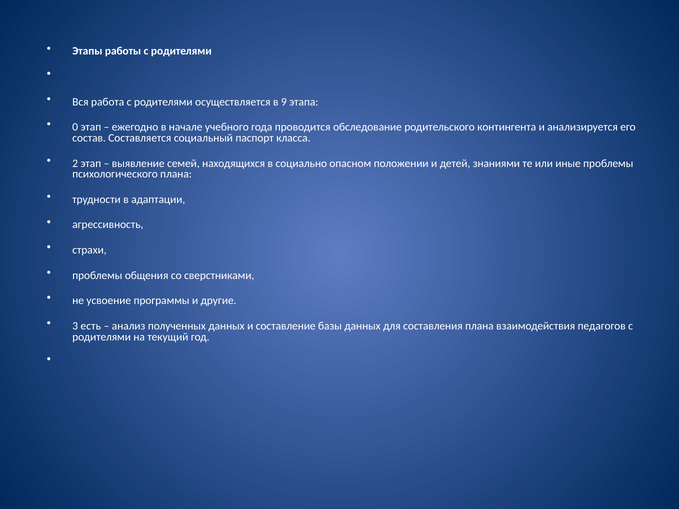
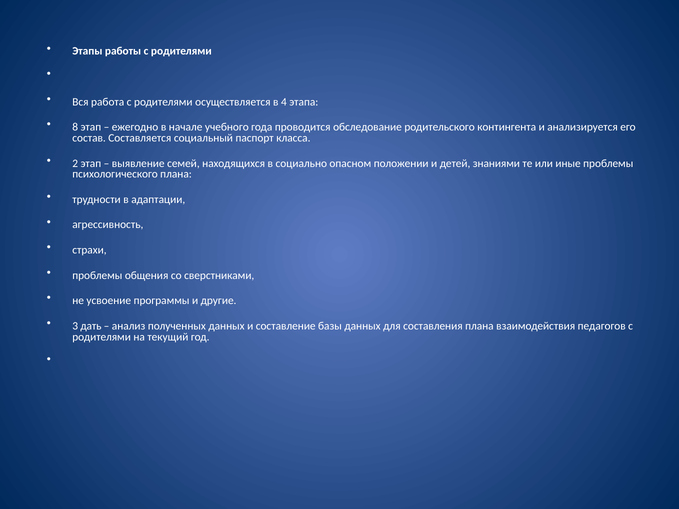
9: 9 -> 4
0: 0 -> 8
есть: есть -> дать
